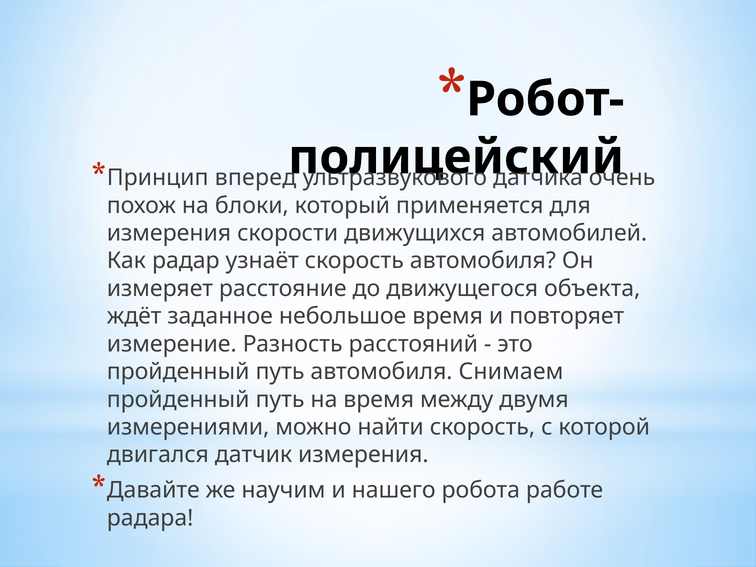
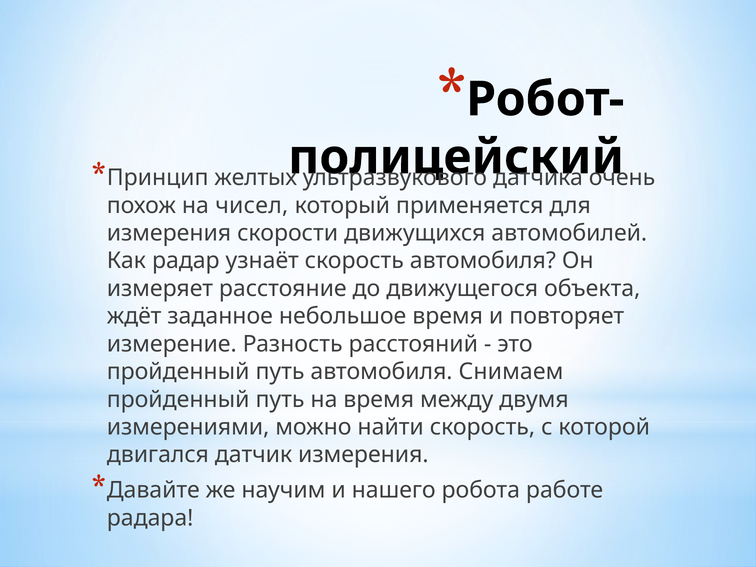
вперед: вперед -> желтых
блоки: блоки -> чисел
